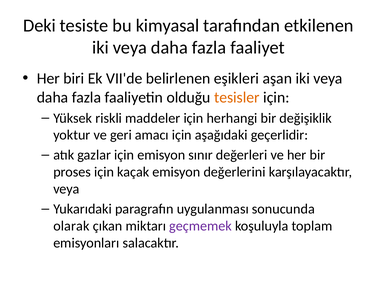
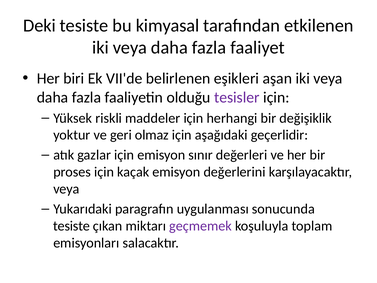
tesisler colour: orange -> purple
amacı: amacı -> olmaz
olarak at (71, 226): olarak -> tesiste
